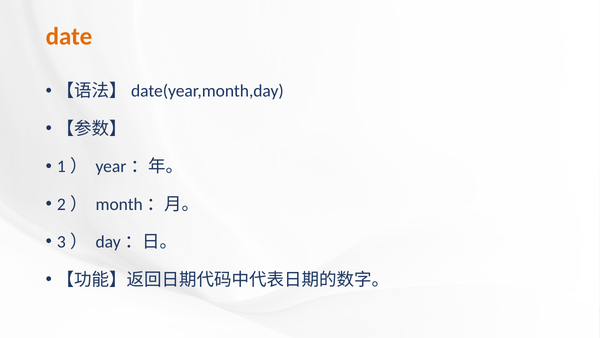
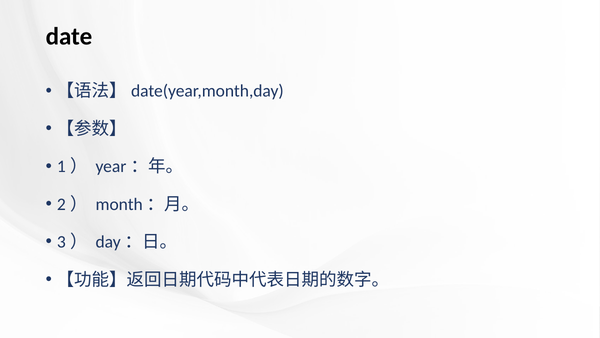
date colour: orange -> black
